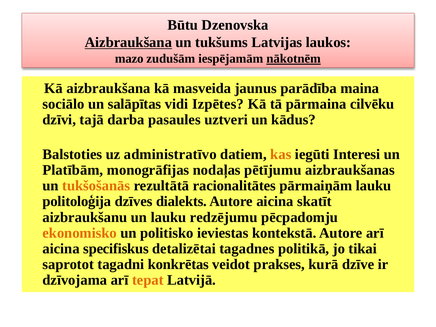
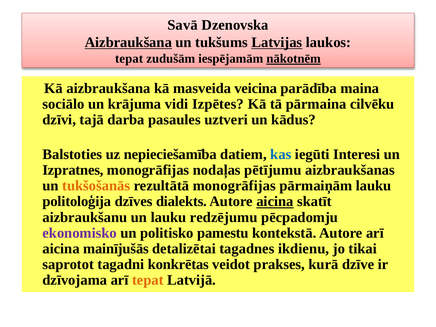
Būtu: Būtu -> Savā
Latvijas underline: none -> present
mazo at (129, 59): mazo -> tepat
jaunus: jaunus -> veicina
salāpītas: salāpītas -> krājuma
administratīvo: administratīvo -> nepieciešamība
kas colour: orange -> blue
Platībām: Platībām -> Izpratnes
rezultātā racionalitātes: racionalitātes -> monogrāfijas
aicina at (275, 202) underline: none -> present
ekonomisko colour: orange -> purple
ieviestas: ieviestas -> pamestu
specifiskus: specifiskus -> mainījušās
politikā: politikā -> ikdienu
